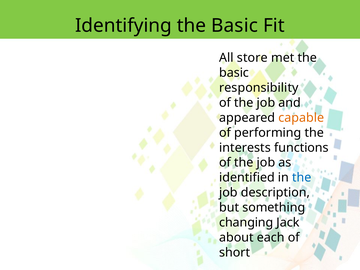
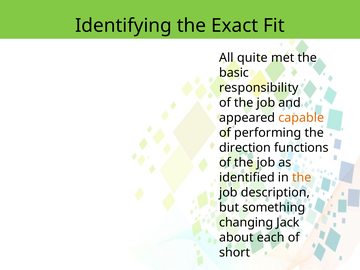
Identifying the Basic: Basic -> Exact
store: store -> quite
interests: interests -> direction
the at (302, 178) colour: blue -> orange
